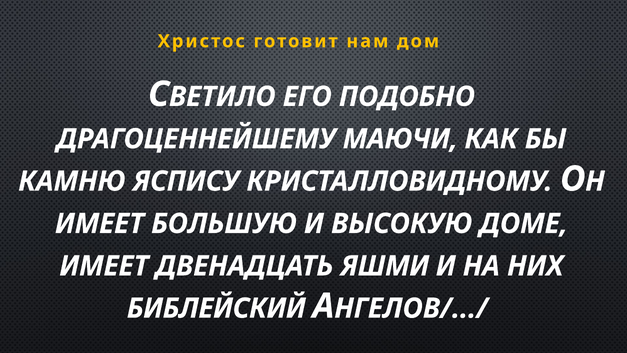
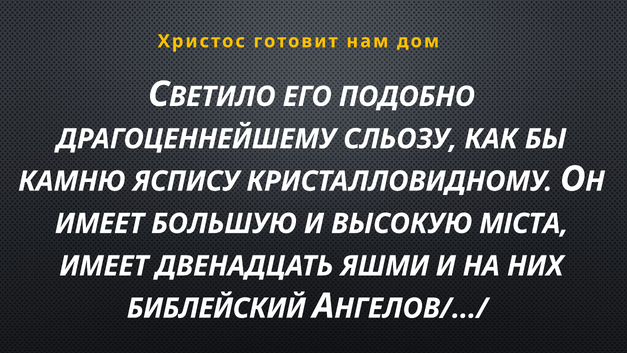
МАЮЧИ: МАЮЧИ -> СЛЬОЗУ
ДОМЕ: ДОМЕ -> МІСТА
